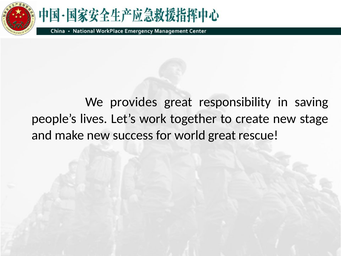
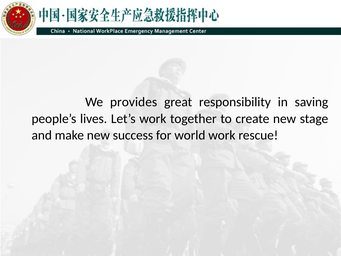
world great: great -> work
